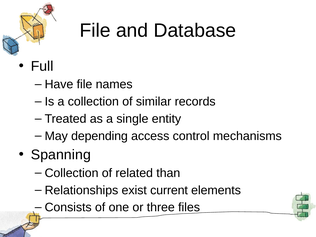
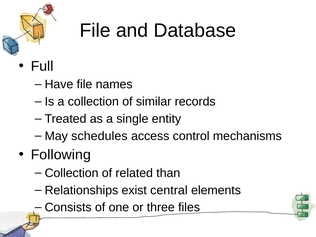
depending: depending -> schedules
Spanning: Spanning -> Following
current: current -> central
